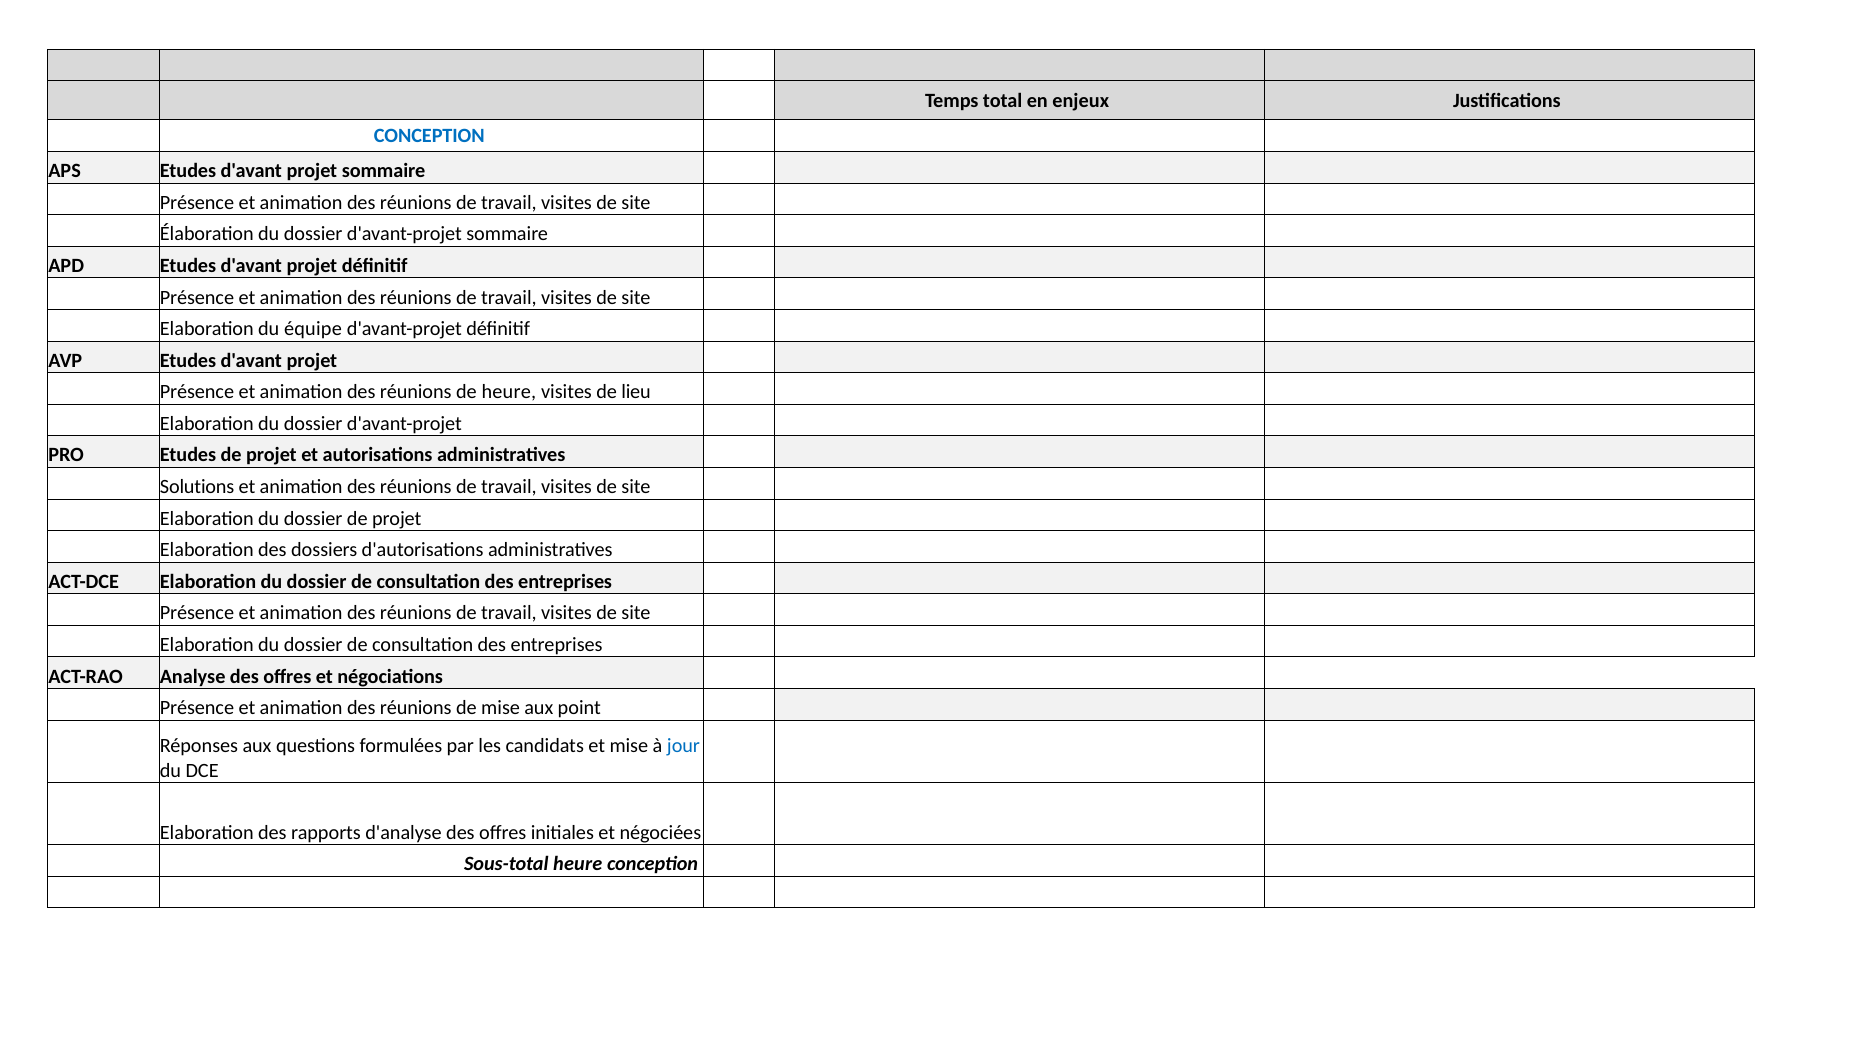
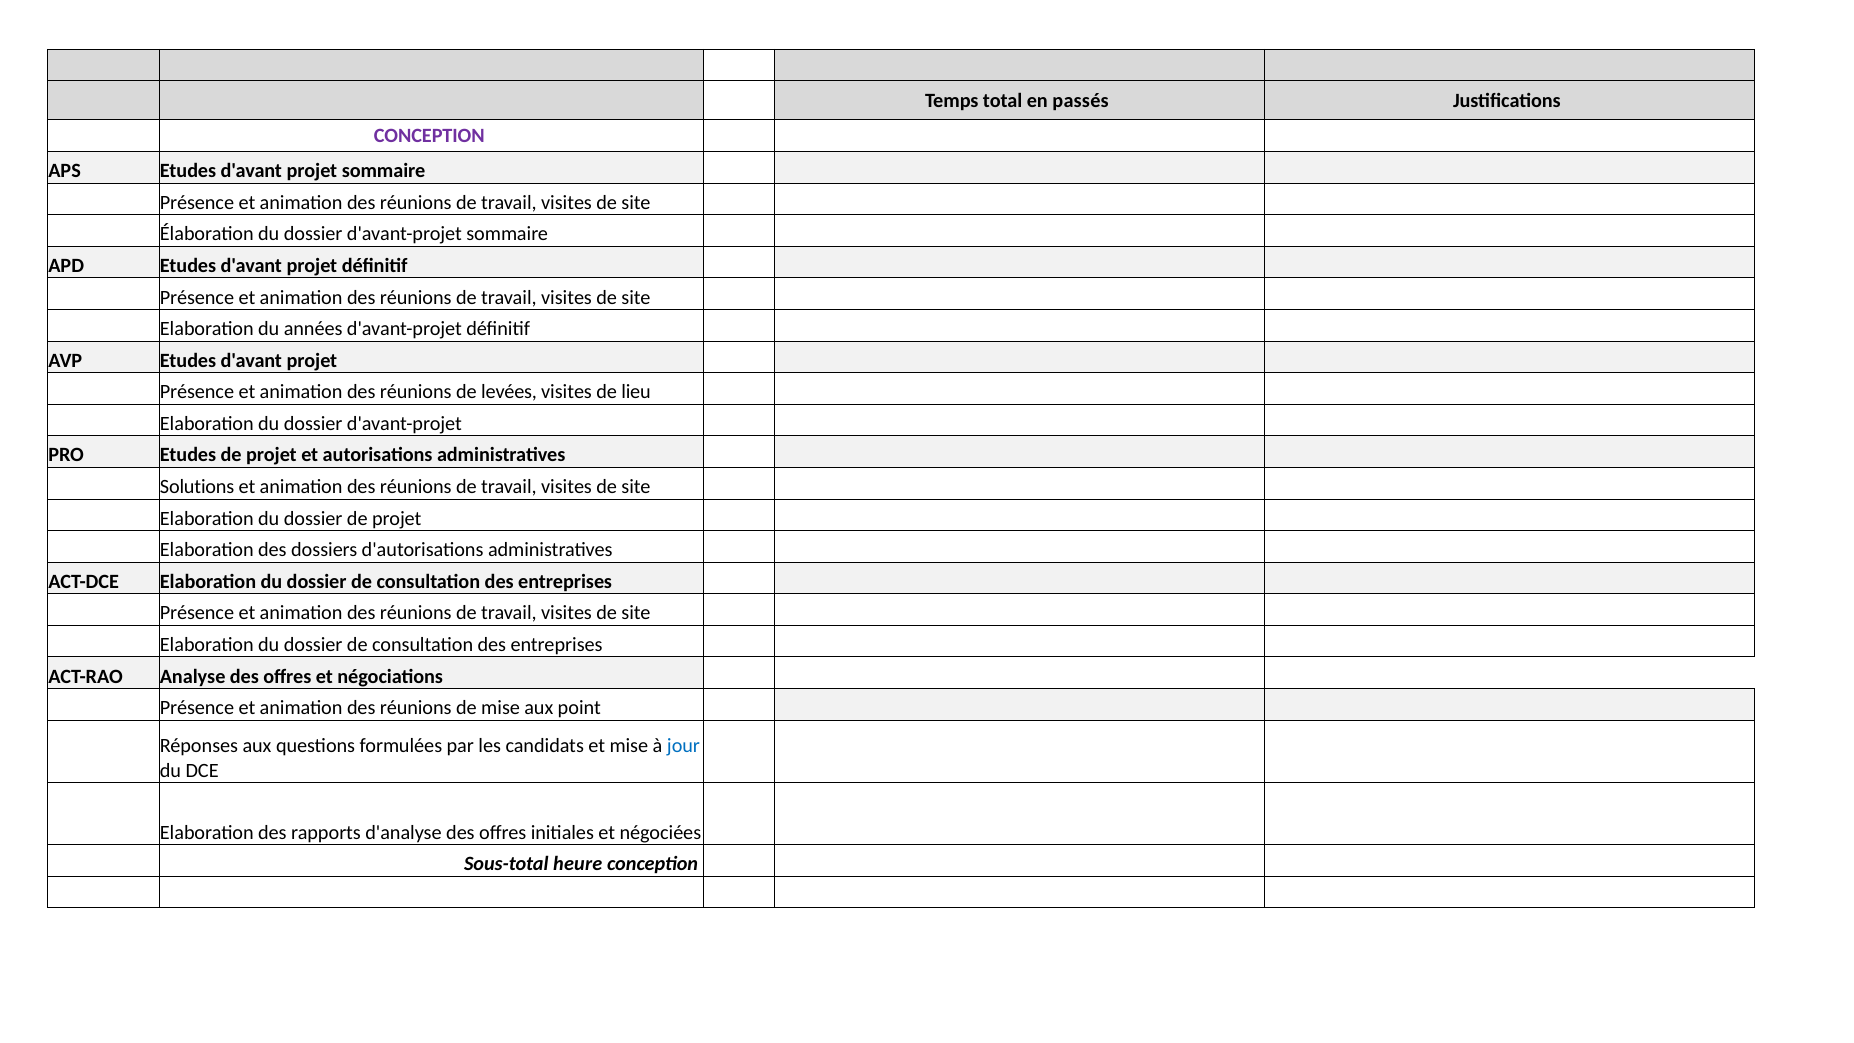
enjeux: enjeux -> passés
CONCEPTION at (429, 136) colour: blue -> purple
équipe: équipe -> années
de heure: heure -> levées
